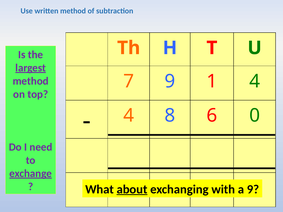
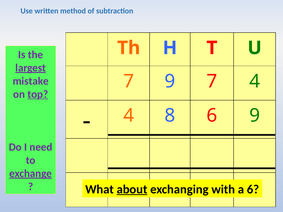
9 1: 1 -> 7
method at (31, 81): method -> mistake
top underline: none -> present
6 0: 0 -> 9
a 9: 9 -> 6
